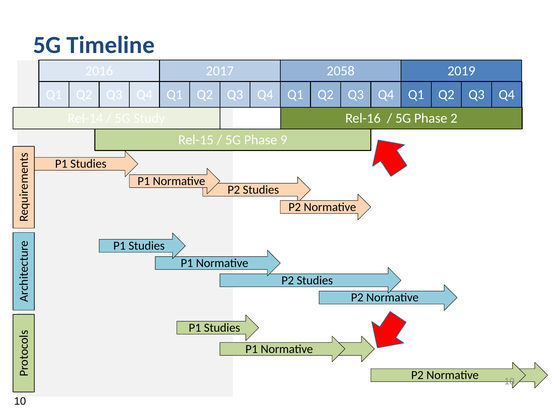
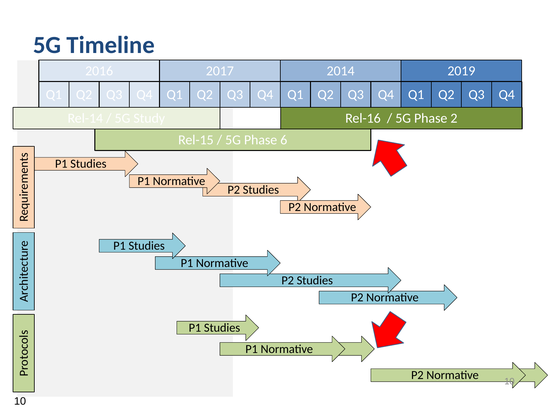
2058: 2058 -> 2014
9: 9 -> 6
